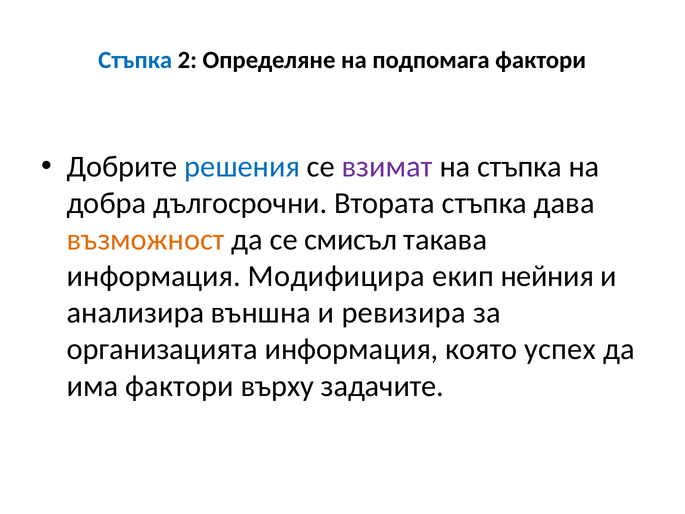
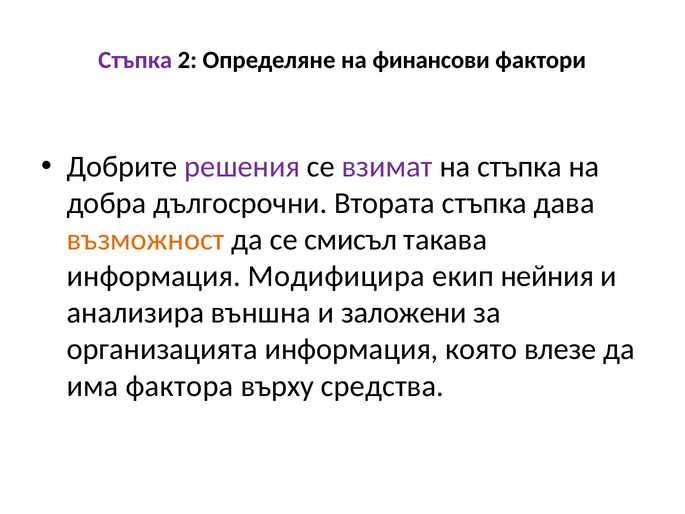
Стъпка at (135, 60) colour: blue -> purple
подпомага: подпомага -> финансови
решения colour: blue -> purple
ревизира: ревизира -> заложени
успех: успех -> влезе
има фактори: фактори -> фактора
задачите: задачите -> средства
